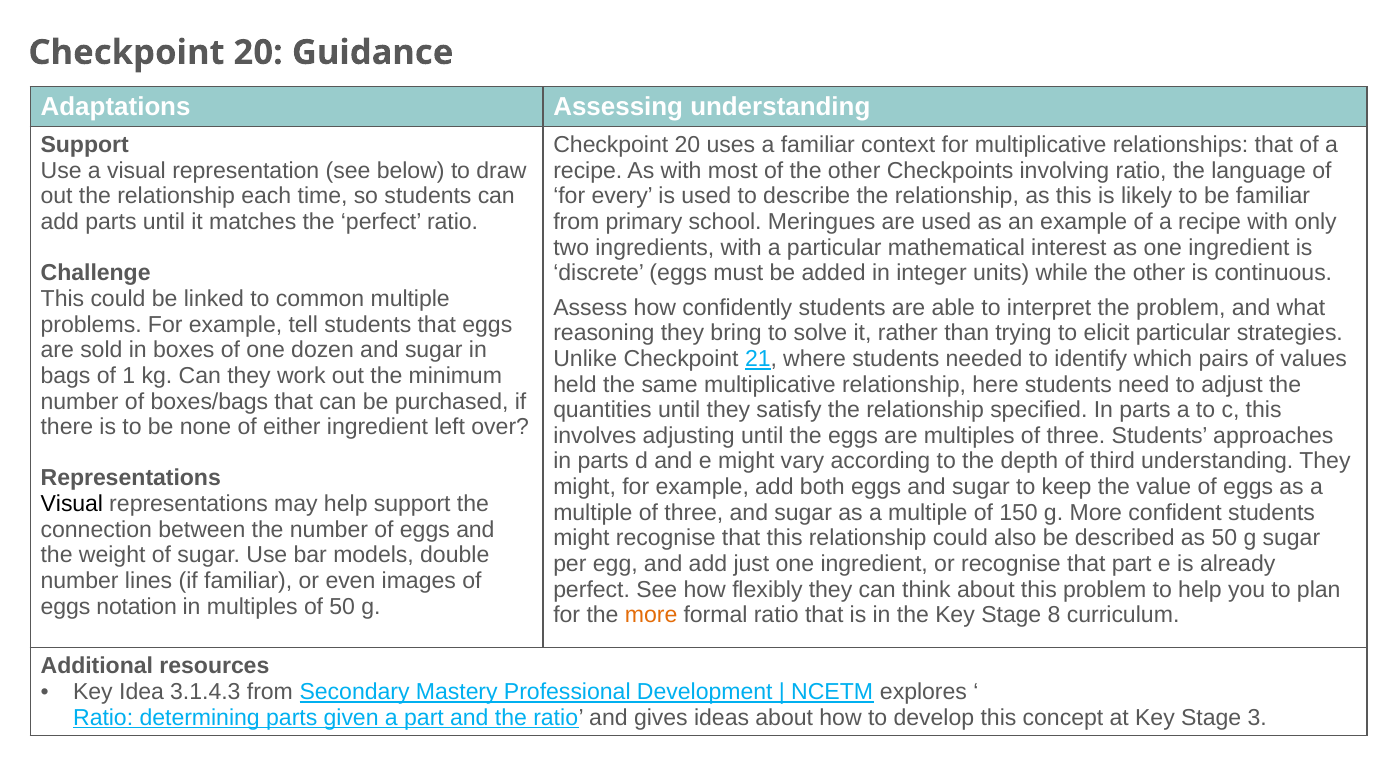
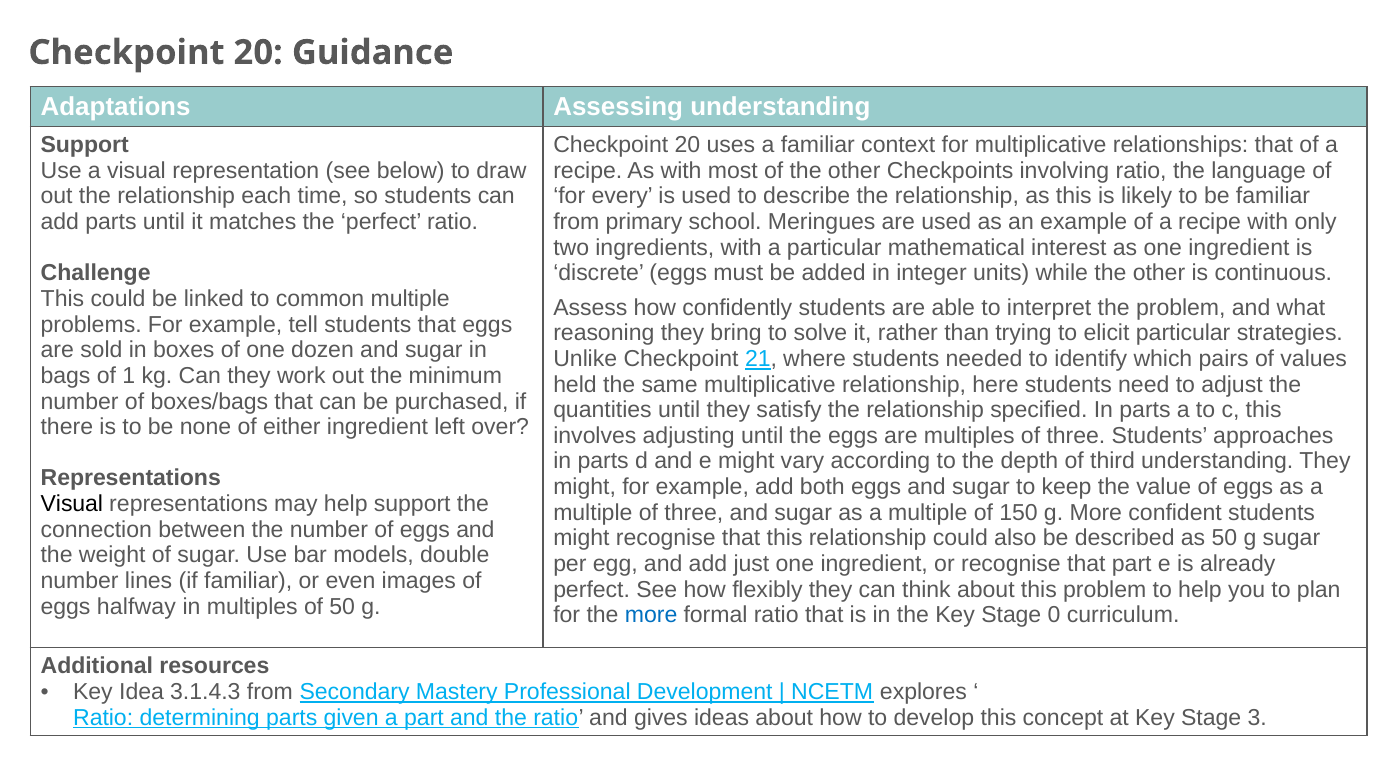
notation: notation -> halfway
more at (651, 615) colour: orange -> blue
8: 8 -> 0
